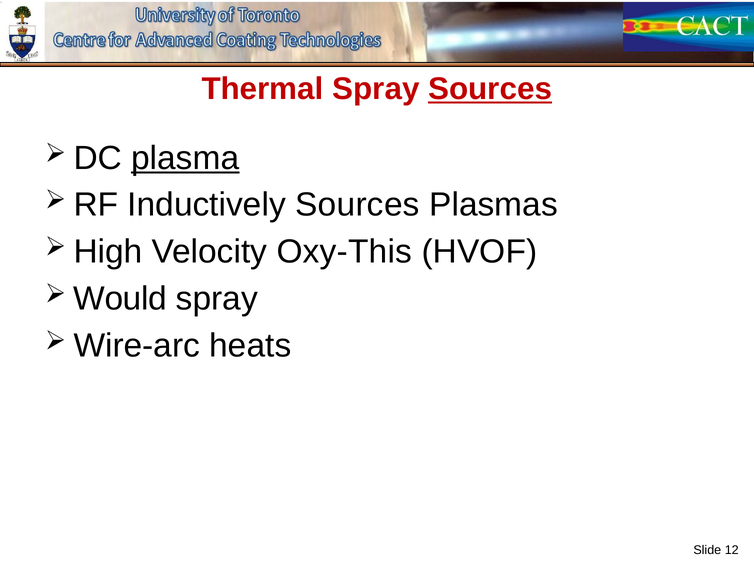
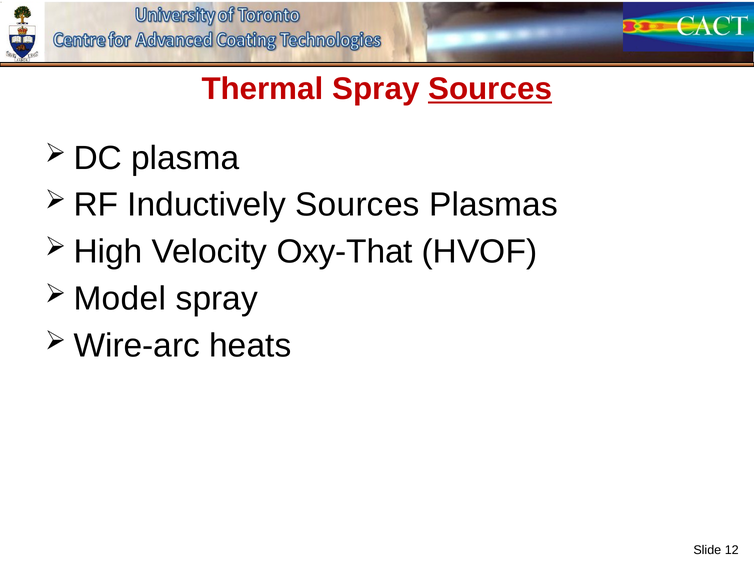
plasma underline: present -> none
Oxy-This: Oxy-This -> Oxy-That
Would: Would -> Model
